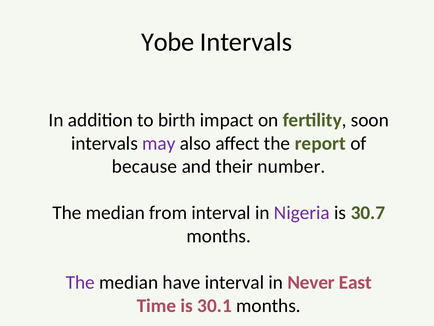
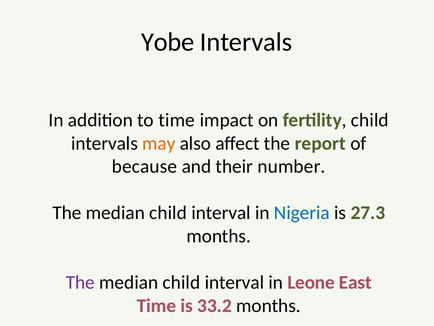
to birth: birth -> time
fertility soon: soon -> child
may colour: purple -> orange
from at (168, 213): from -> child
Nigeria colour: purple -> blue
30.7: 30.7 -> 27.3
have at (181, 282): have -> child
Never: Never -> Leone
30.1: 30.1 -> 33.2
